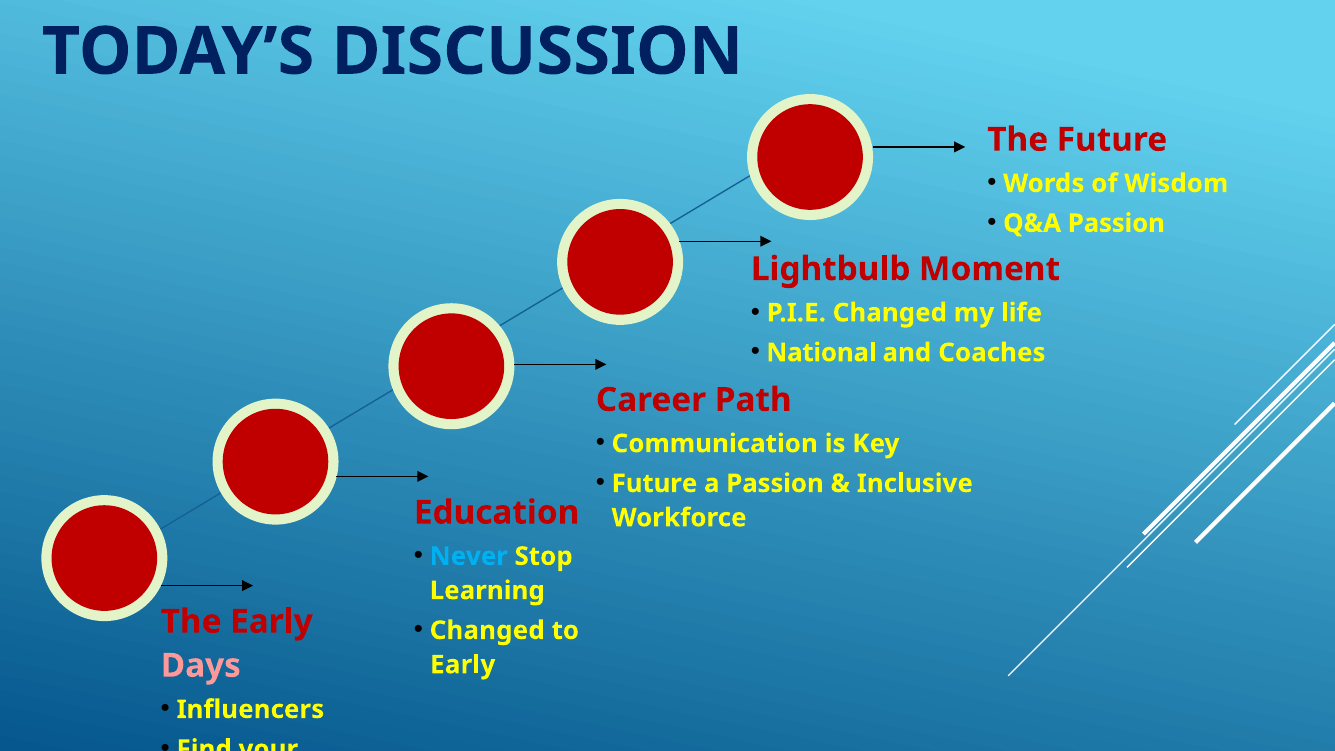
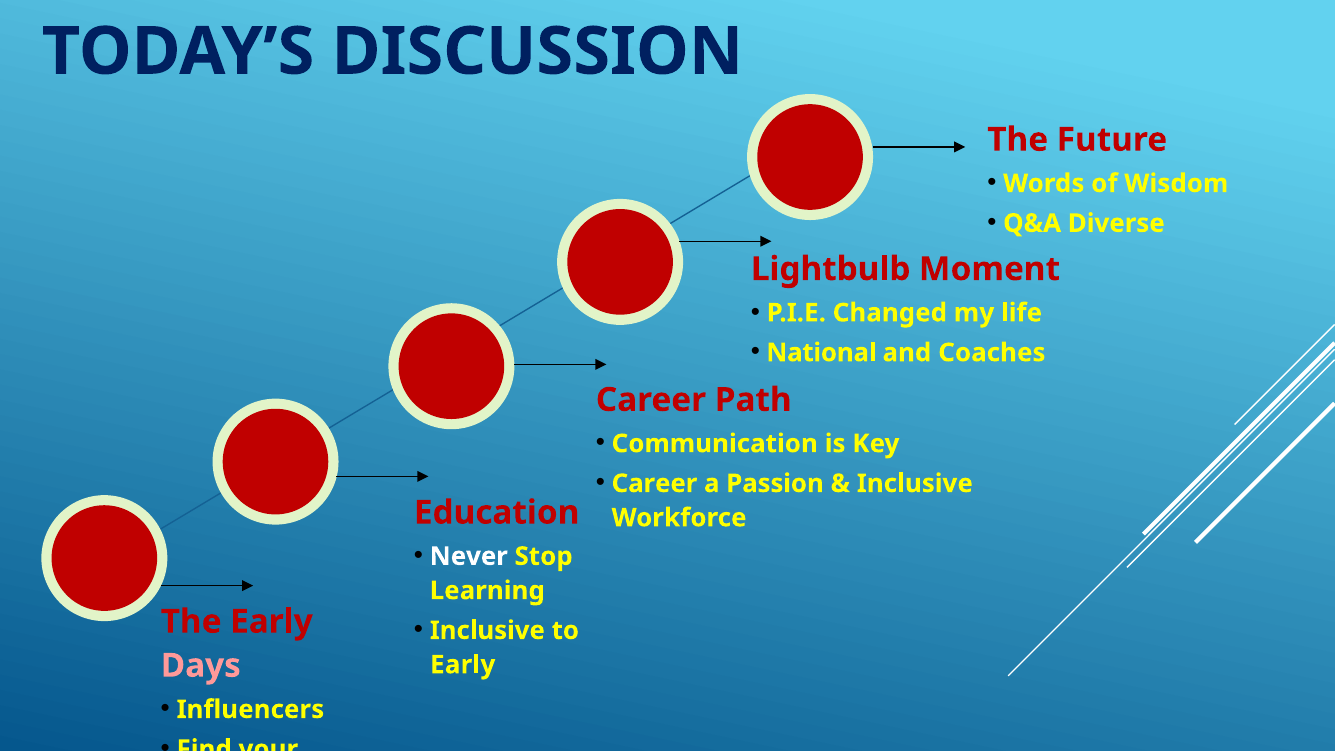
Q&A Passion: Passion -> Diverse
Future at (654, 483): Future -> Career
Never colour: light blue -> white
Changed at (487, 630): Changed -> Inclusive
